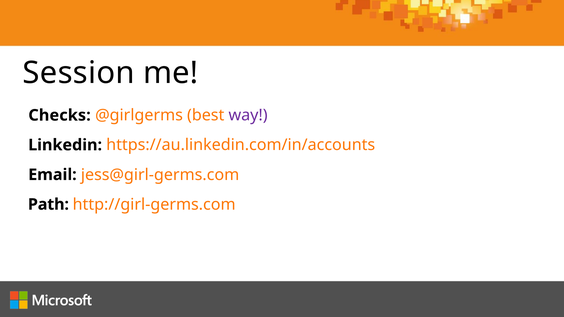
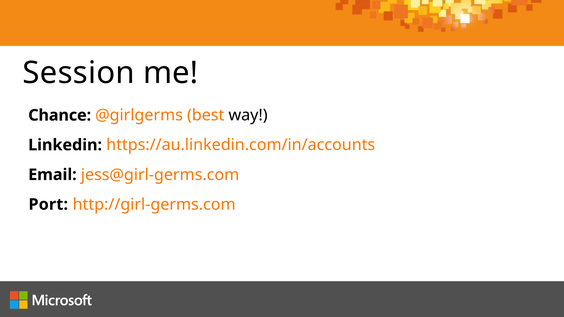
Checks: Checks -> Chance
way colour: purple -> black
Path: Path -> Port
